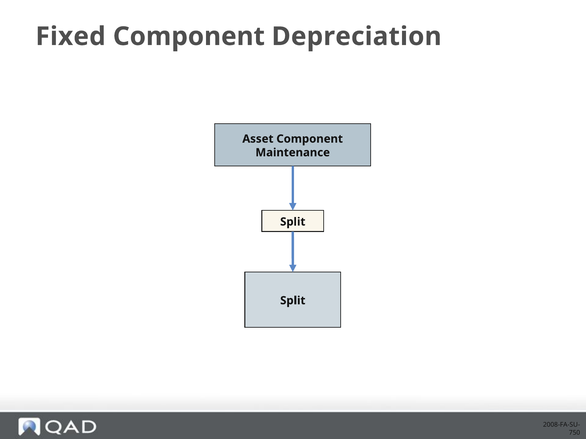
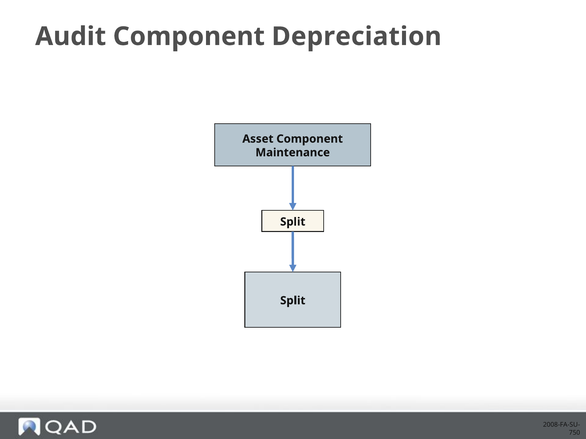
Fixed: Fixed -> Audit
